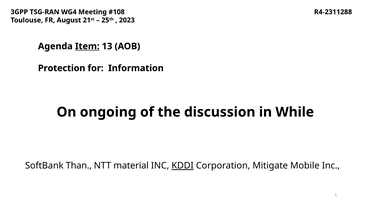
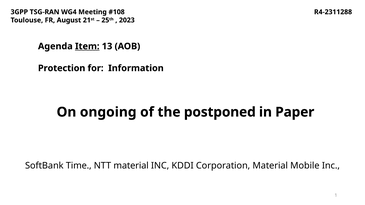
discussion: discussion -> postponed
While: While -> Paper
Than: Than -> Time
KDDI underline: present -> none
Corporation Mitigate: Mitigate -> Material
